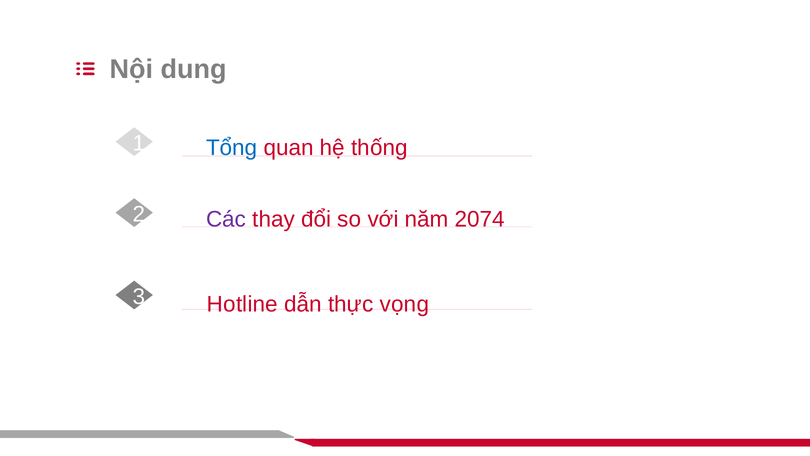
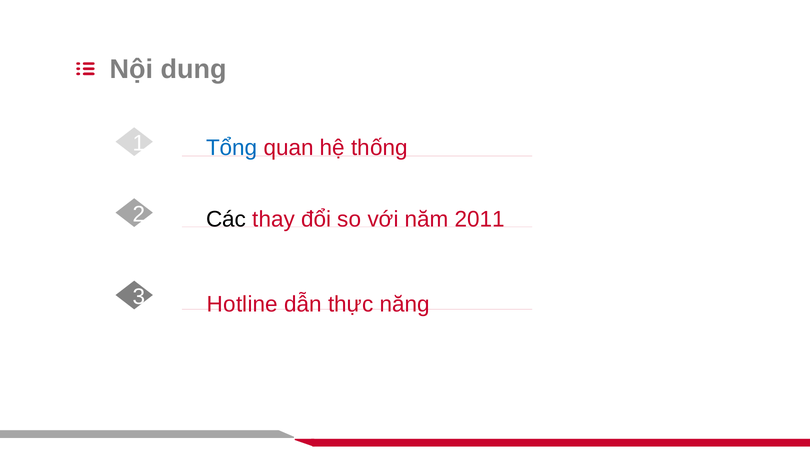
Các colour: purple -> black
2074: 2074 -> 2011
vọng: vọng -> năng
